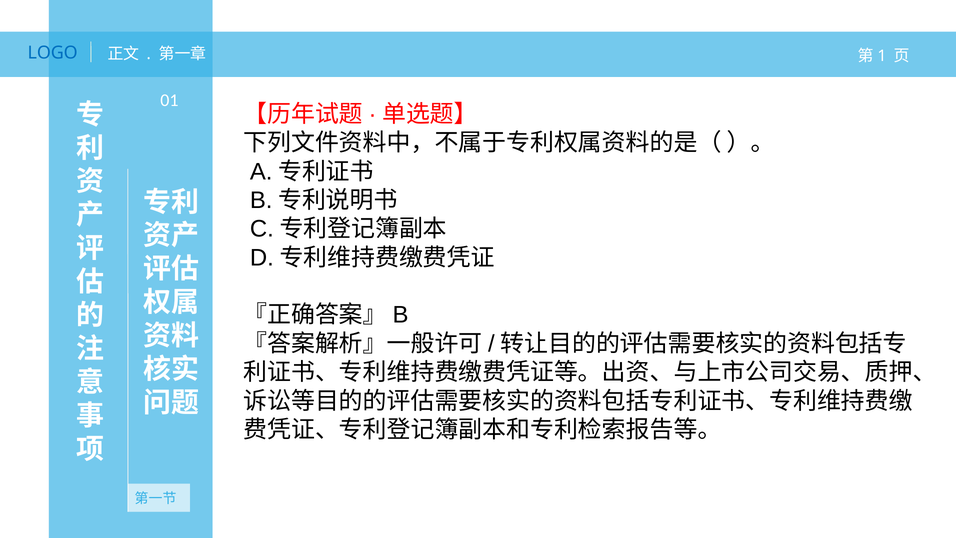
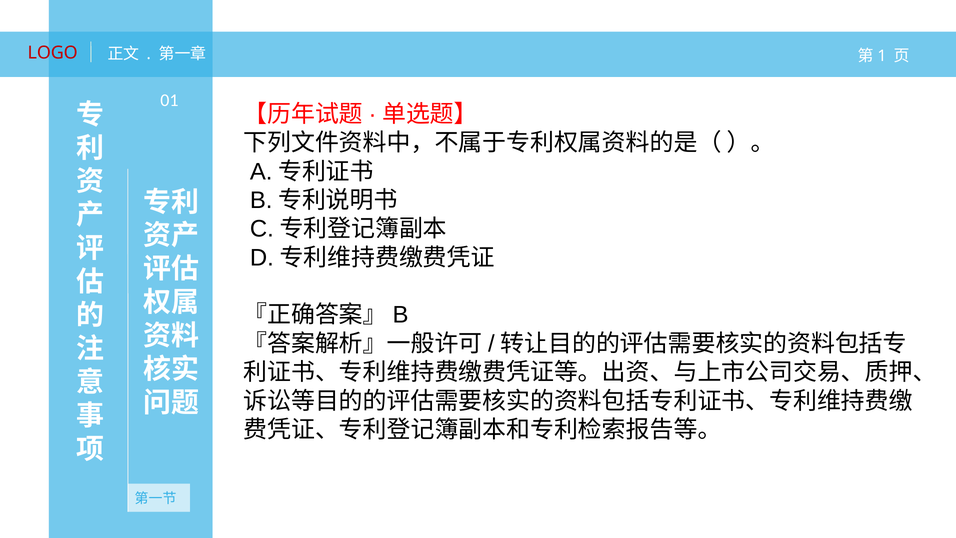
LOGO colour: blue -> red
